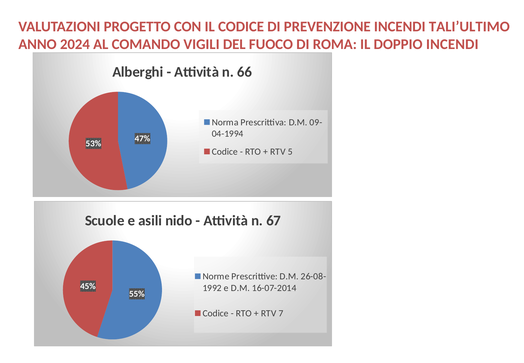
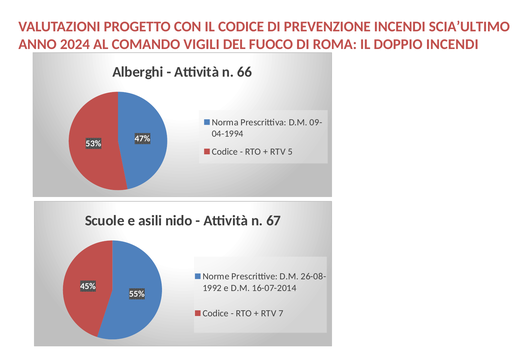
TALI’ULTIMO: TALI’ULTIMO -> SCIA’ULTIMO
